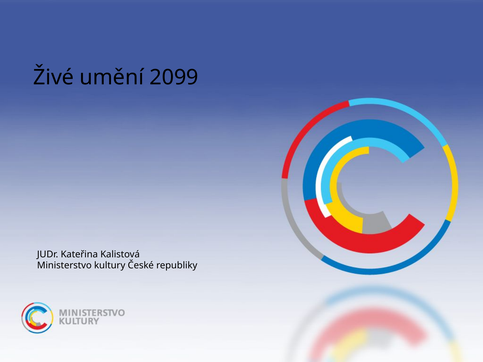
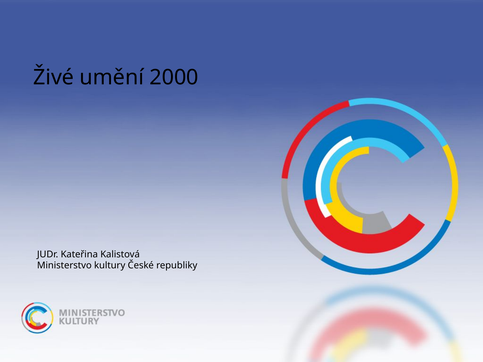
2099: 2099 -> 2000
